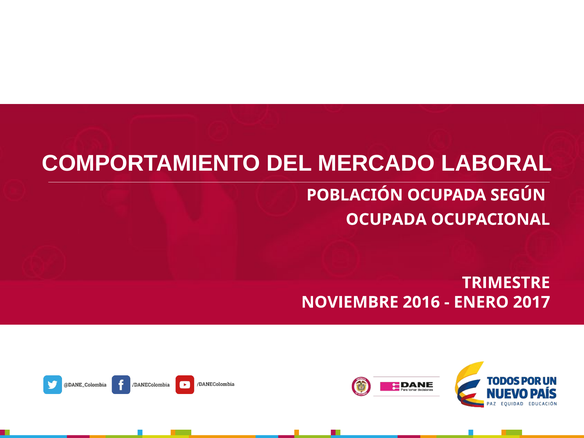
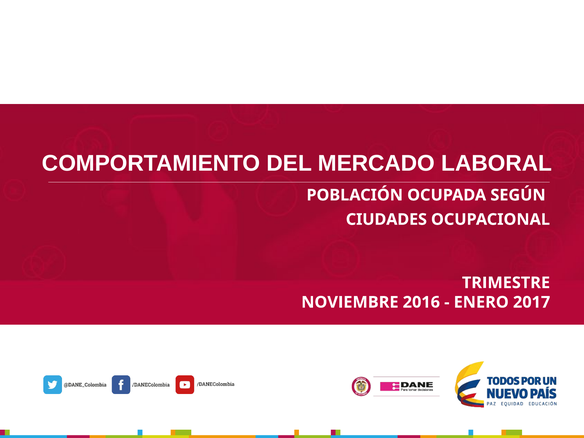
OCUPADA at (386, 219): OCUPADA -> CIUDADES
